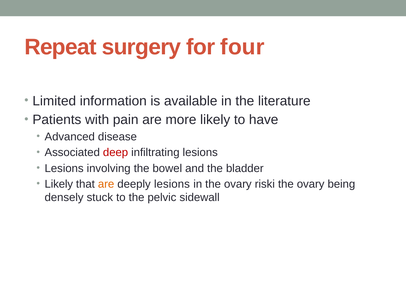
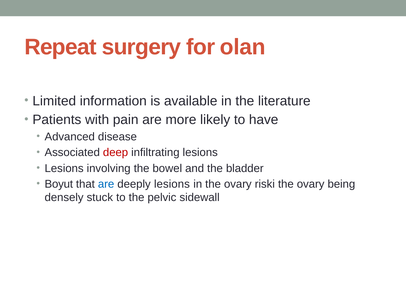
four: four -> olan
Likely at (59, 184): Likely -> Boyut
are at (106, 184) colour: orange -> blue
